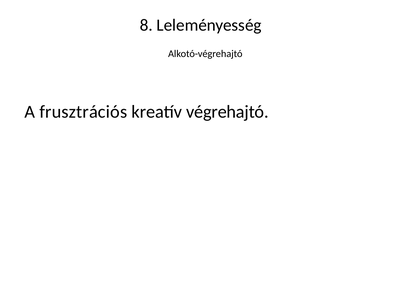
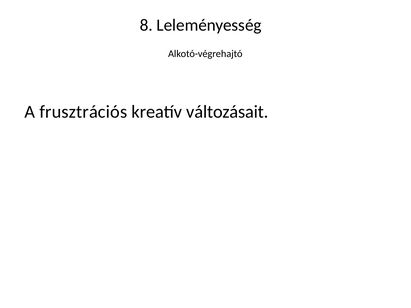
végrehajtó: végrehajtó -> változásait
